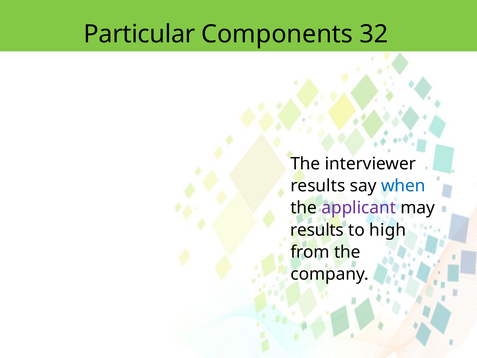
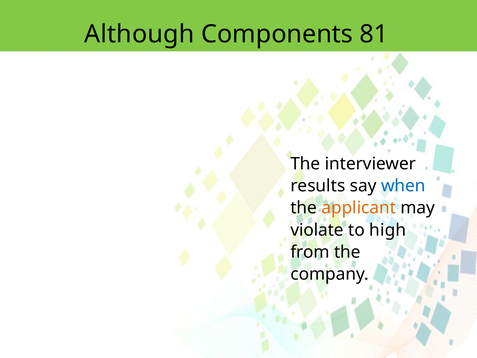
Particular: Particular -> Although
32: 32 -> 81
applicant colour: purple -> orange
results at (317, 230): results -> violate
